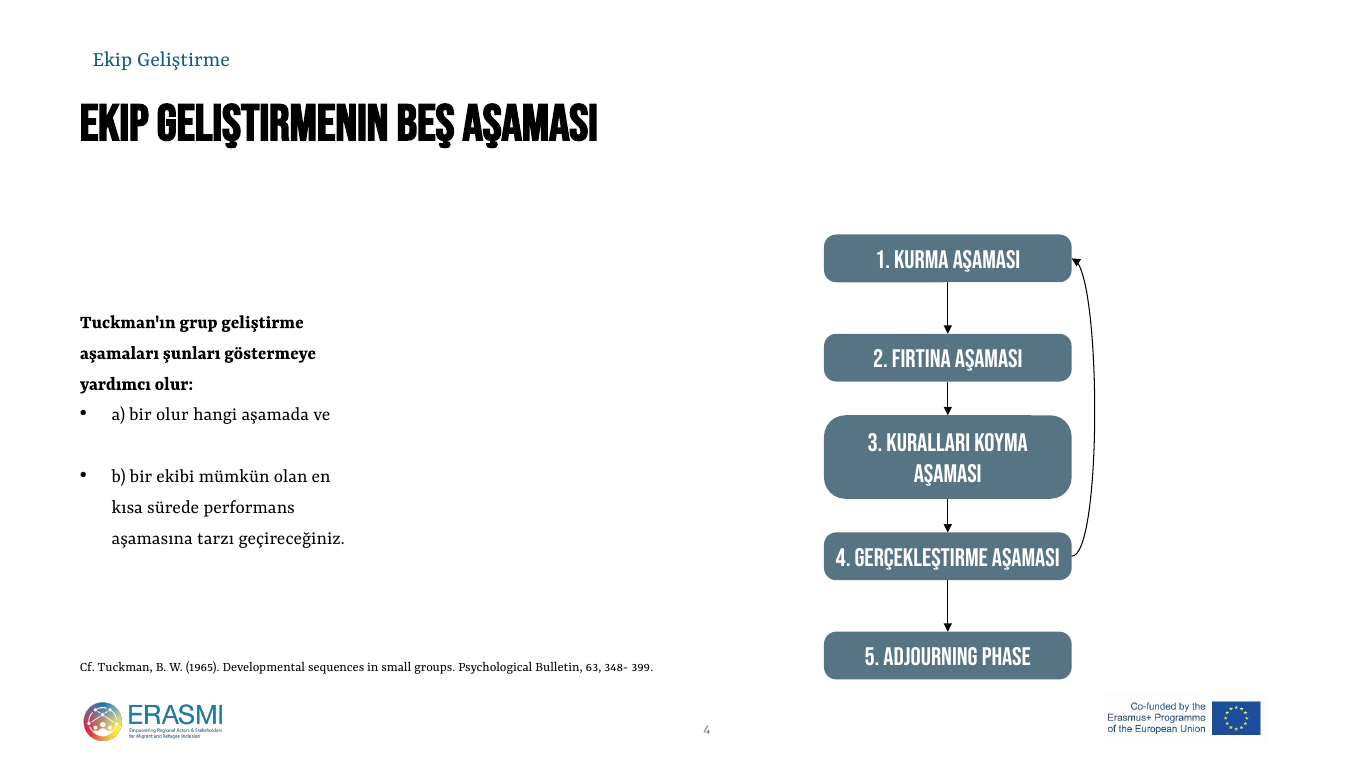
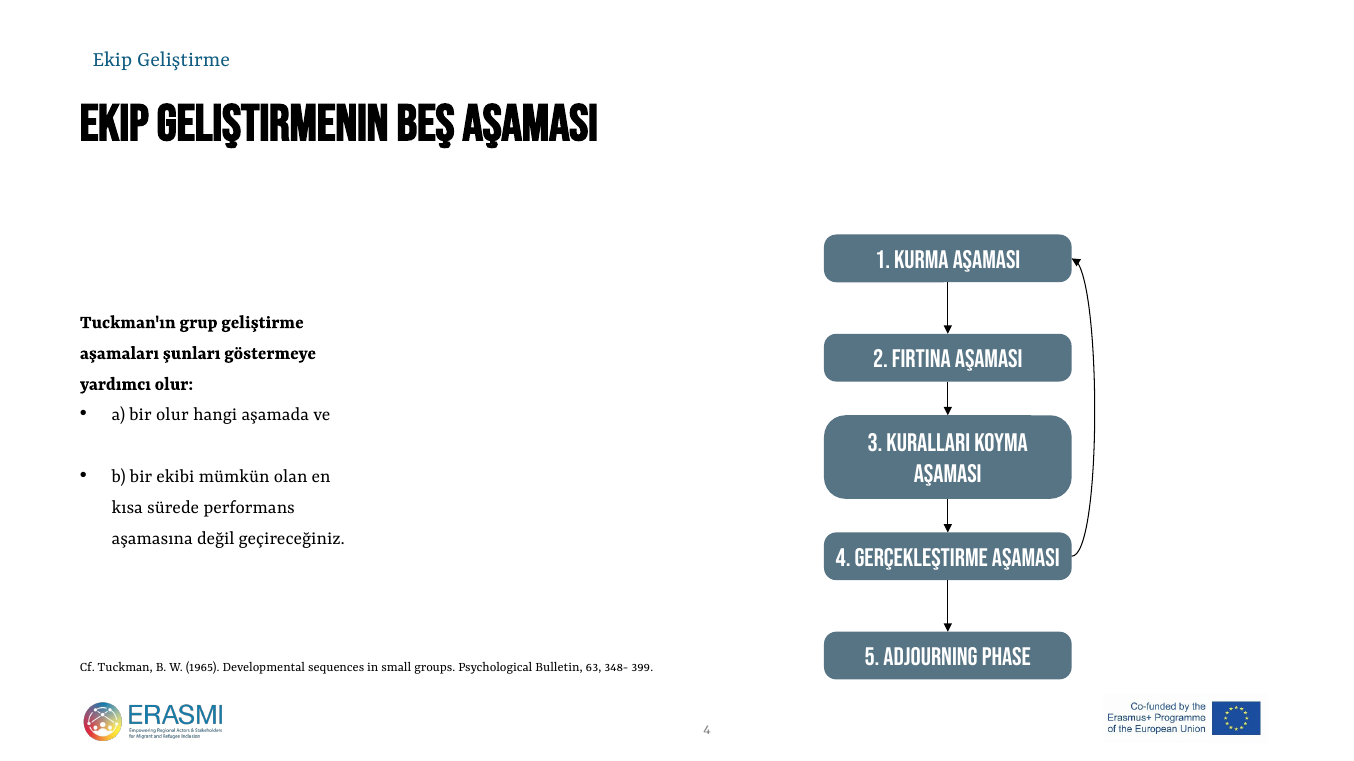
tarzı: tarzı -> değil
